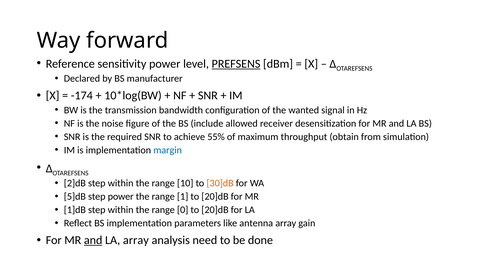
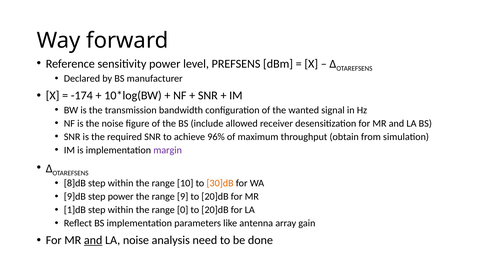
PREFSENS underline: present -> none
55%: 55% -> 96%
margin colour: blue -> purple
2]dB: 2]dB -> 8]dB
5]dB: 5]dB -> 9]dB
1: 1 -> 9
LA array: array -> noise
